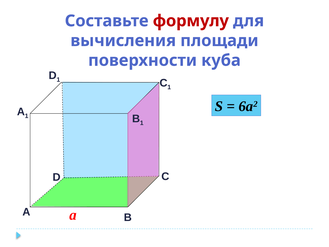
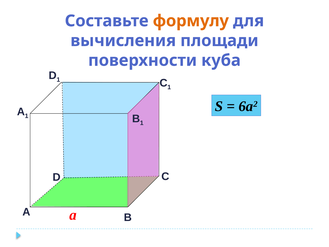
формулу colour: red -> orange
